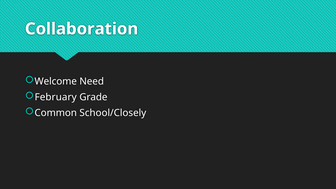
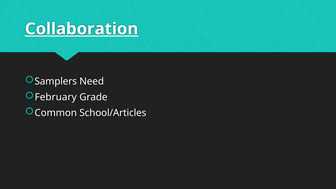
Collaboration underline: none -> present
Welcome: Welcome -> Samplers
School/Closely: School/Closely -> School/Articles
